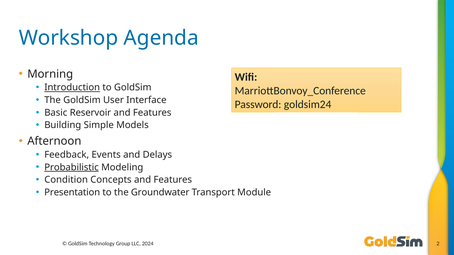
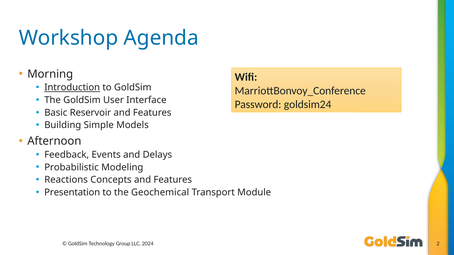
Probabilistic underline: present -> none
Condition: Condition -> Reactions
Groundwater: Groundwater -> Geochemical
